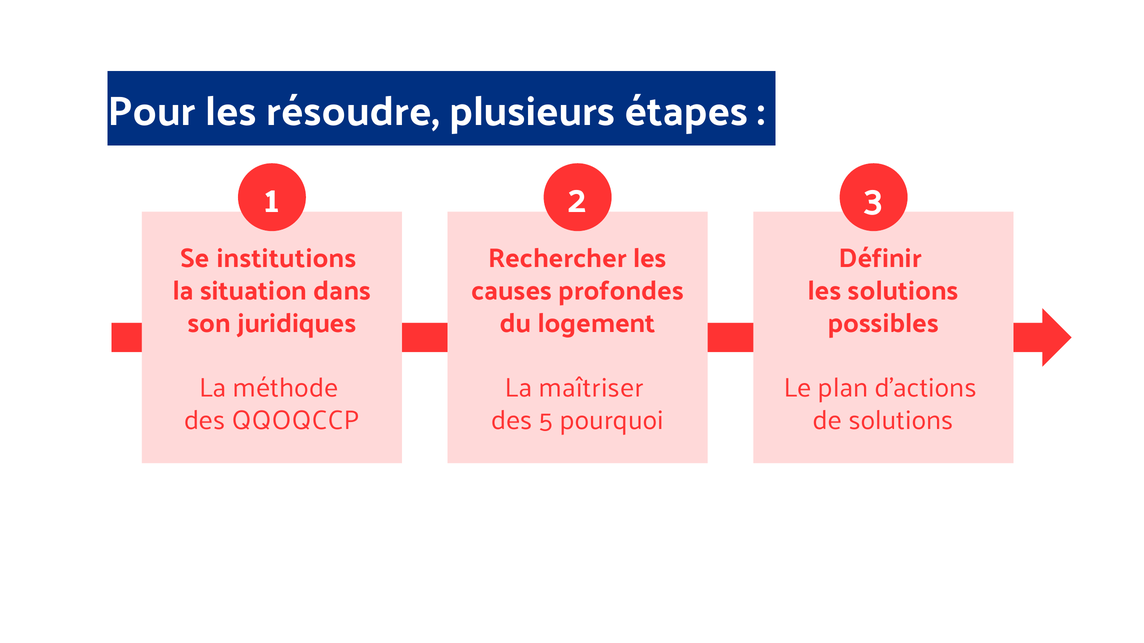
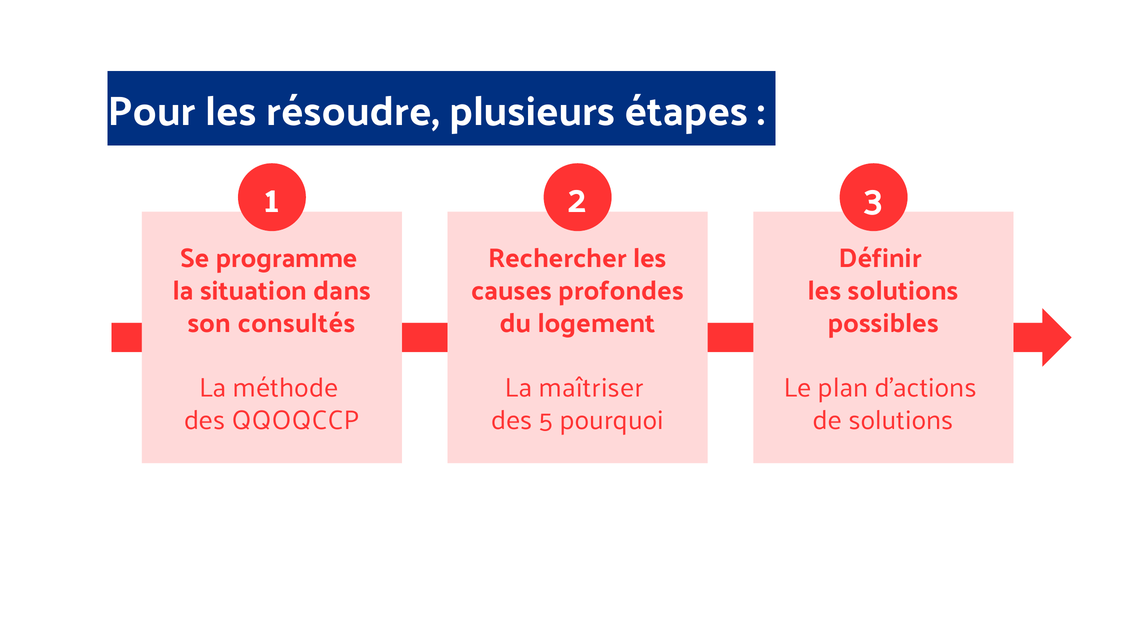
institutions: institutions -> programme
juridiques: juridiques -> consultés
